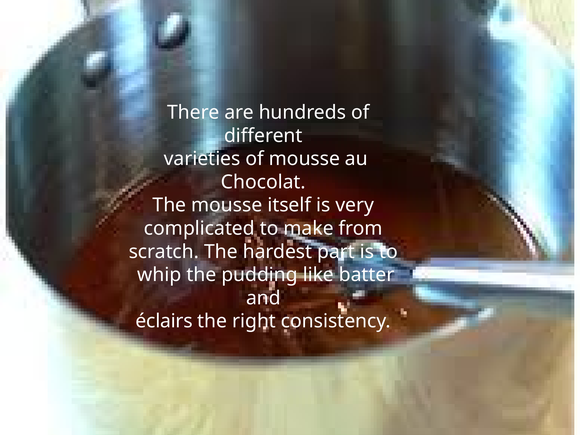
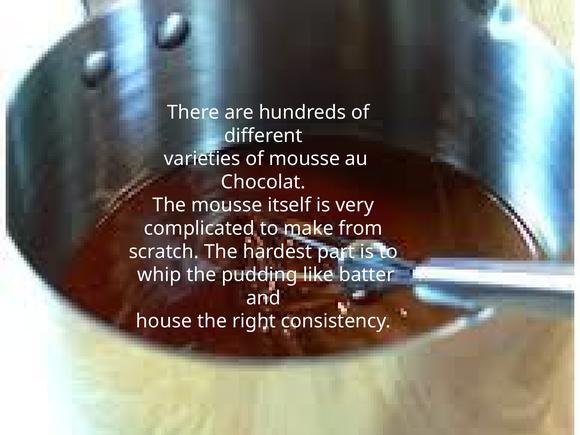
éclairs: éclairs -> house
